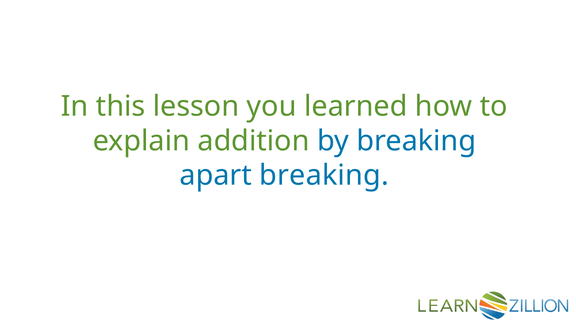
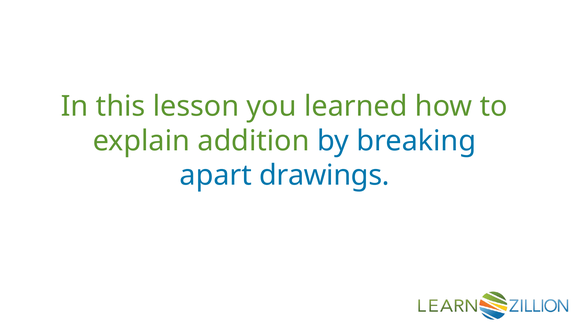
apart breaking: breaking -> drawings
